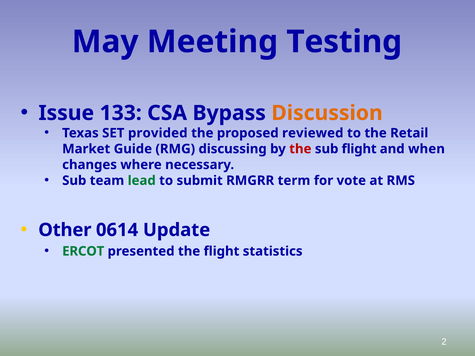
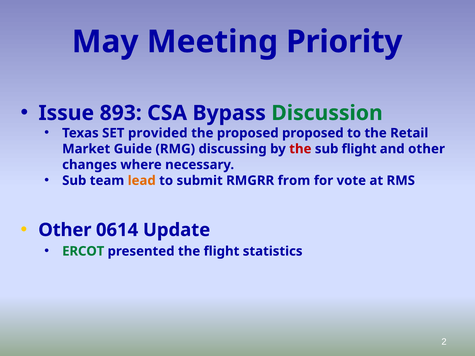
Testing: Testing -> Priority
133: 133 -> 893
Discussion colour: orange -> green
proposed reviewed: reviewed -> proposed
and when: when -> other
lead colour: green -> orange
term: term -> from
